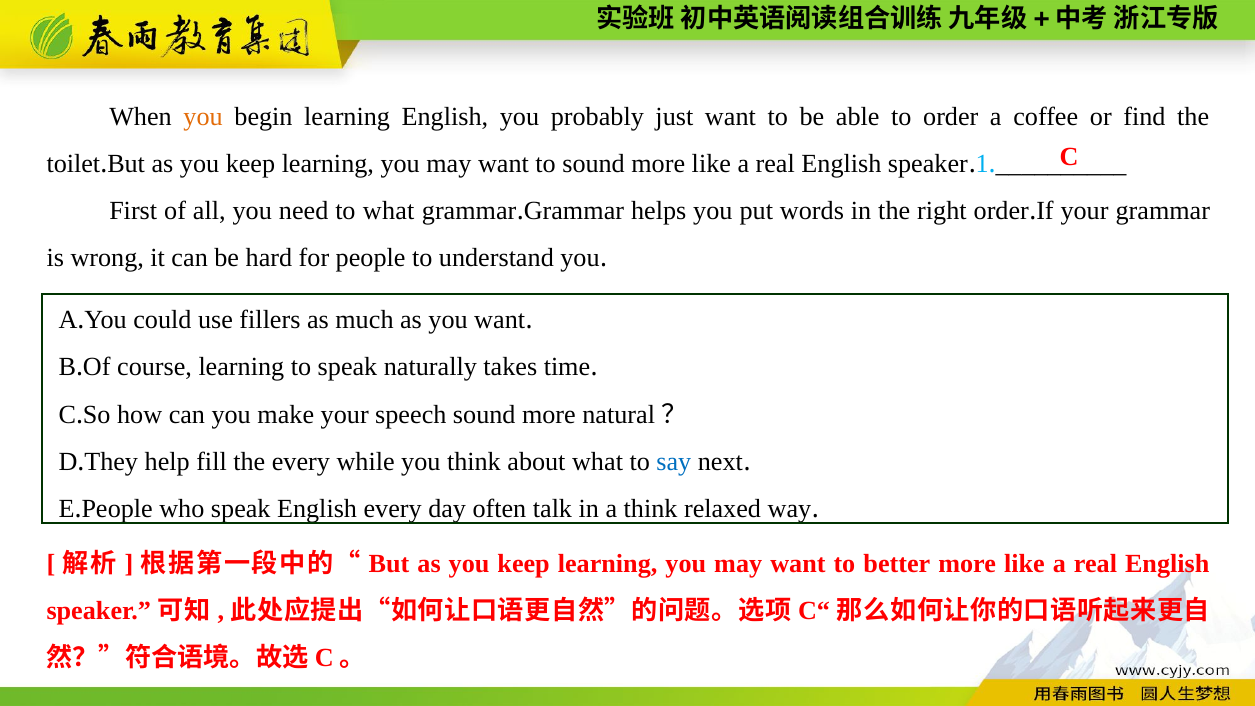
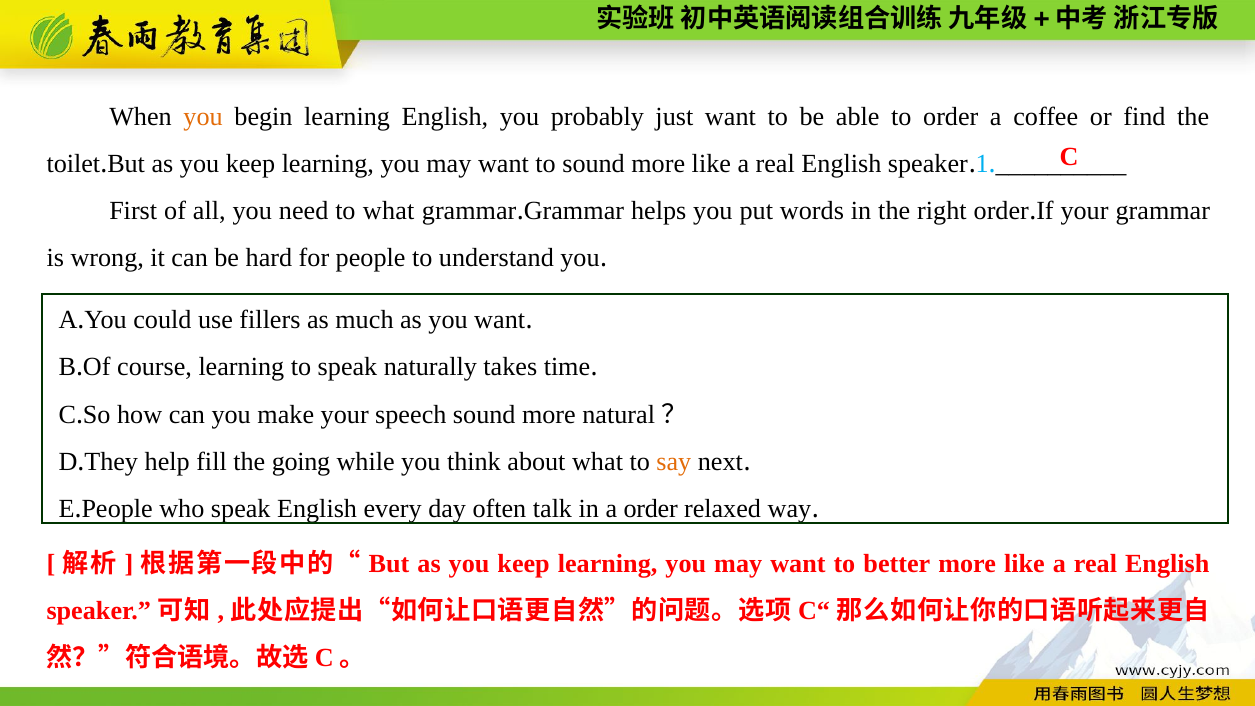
the every: every -> going
say colour: blue -> orange
a think: think -> order
